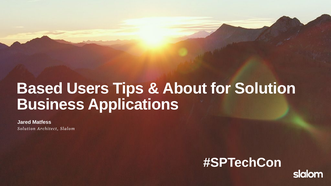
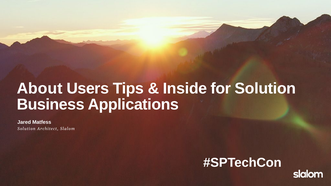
Based: Based -> About
About: About -> Inside
